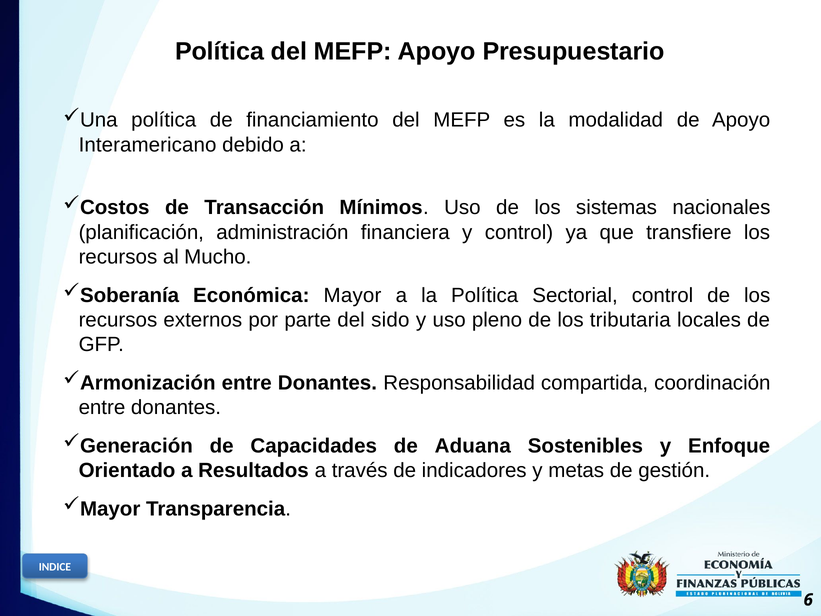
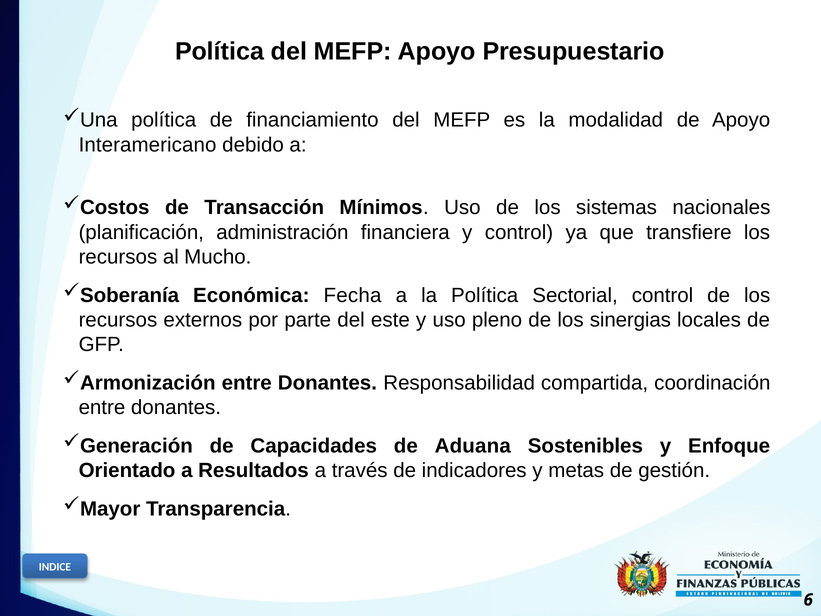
Mayor: Mayor -> Fecha
sido: sido -> este
tributaria: tributaria -> sinergias
